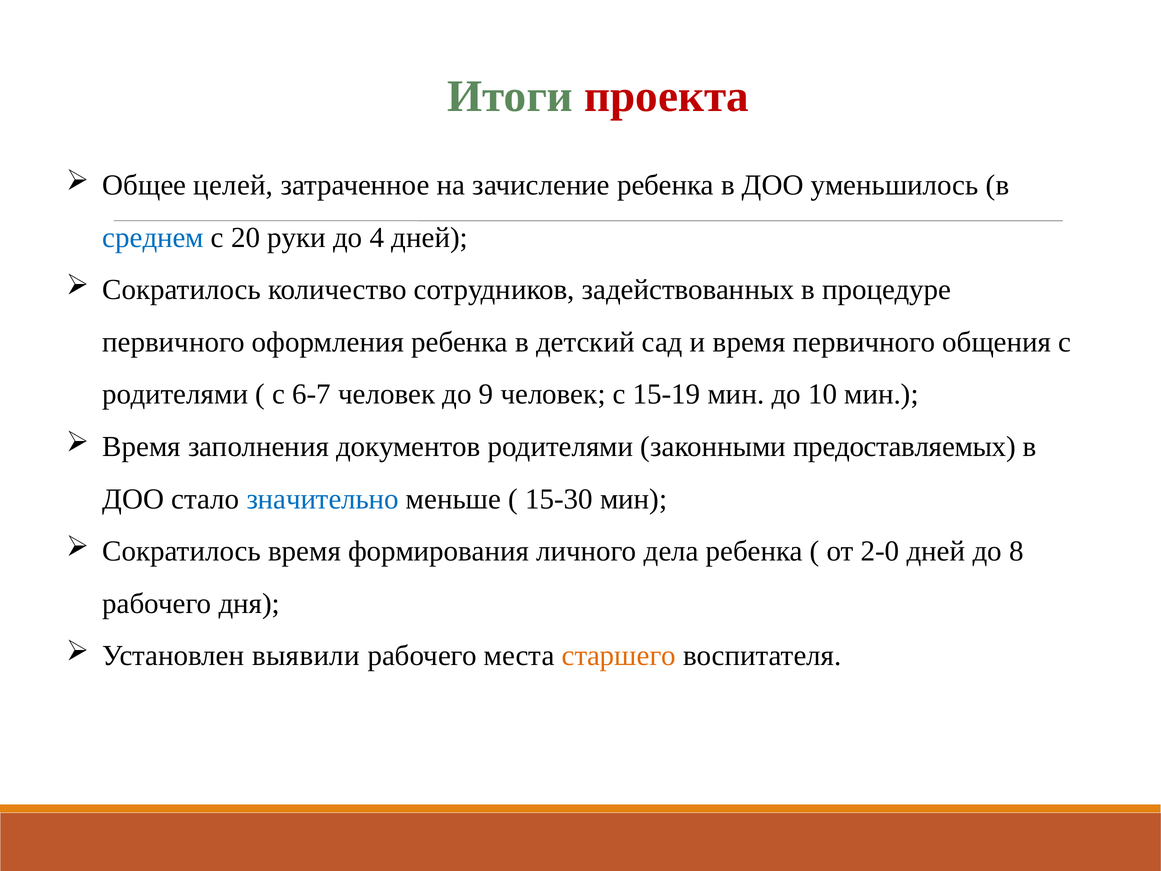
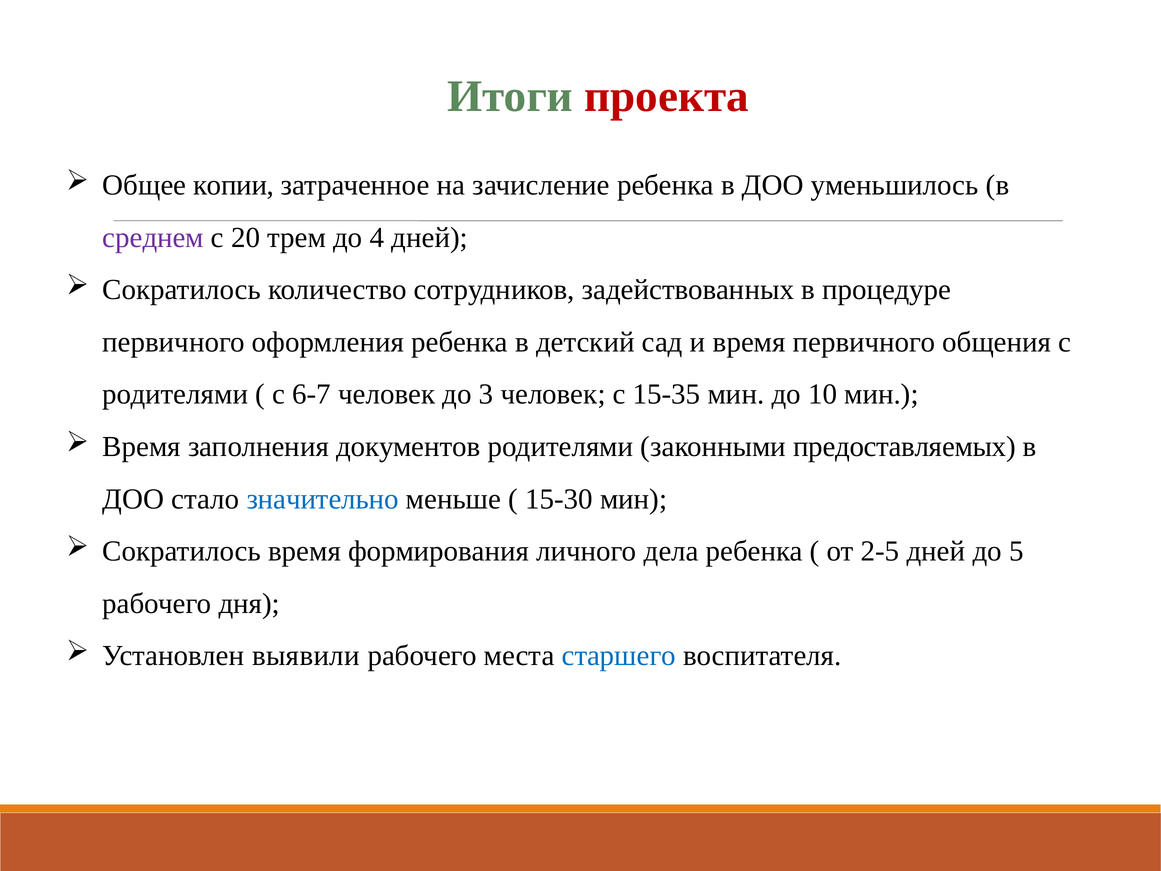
целей: целей -> копии
среднем colour: blue -> purple
руки: руки -> трем
9: 9 -> 3
15-19: 15-19 -> 15-35
2-0: 2-0 -> 2-5
8: 8 -> 5
старшего colour: orange -> blue
